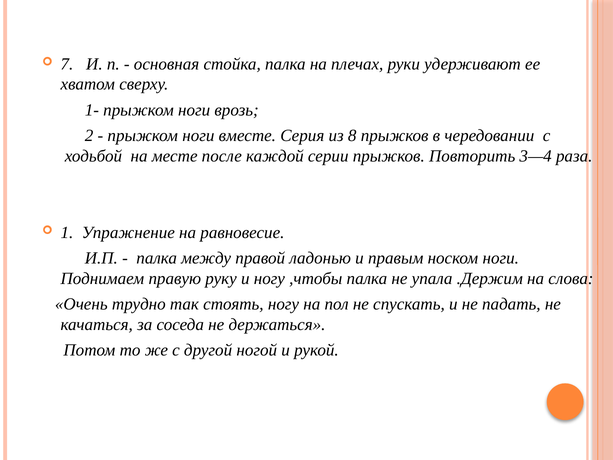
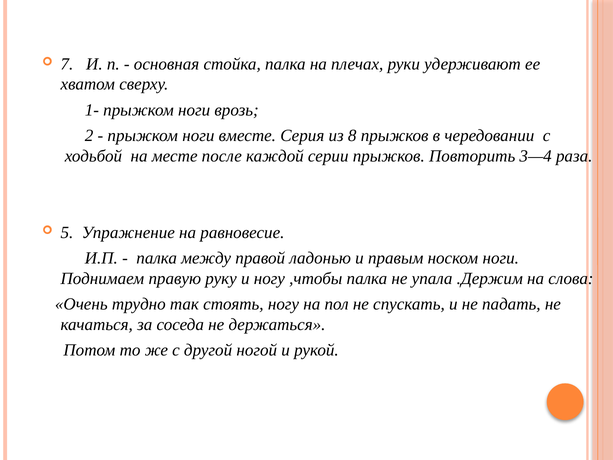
1: 1 -> 5
